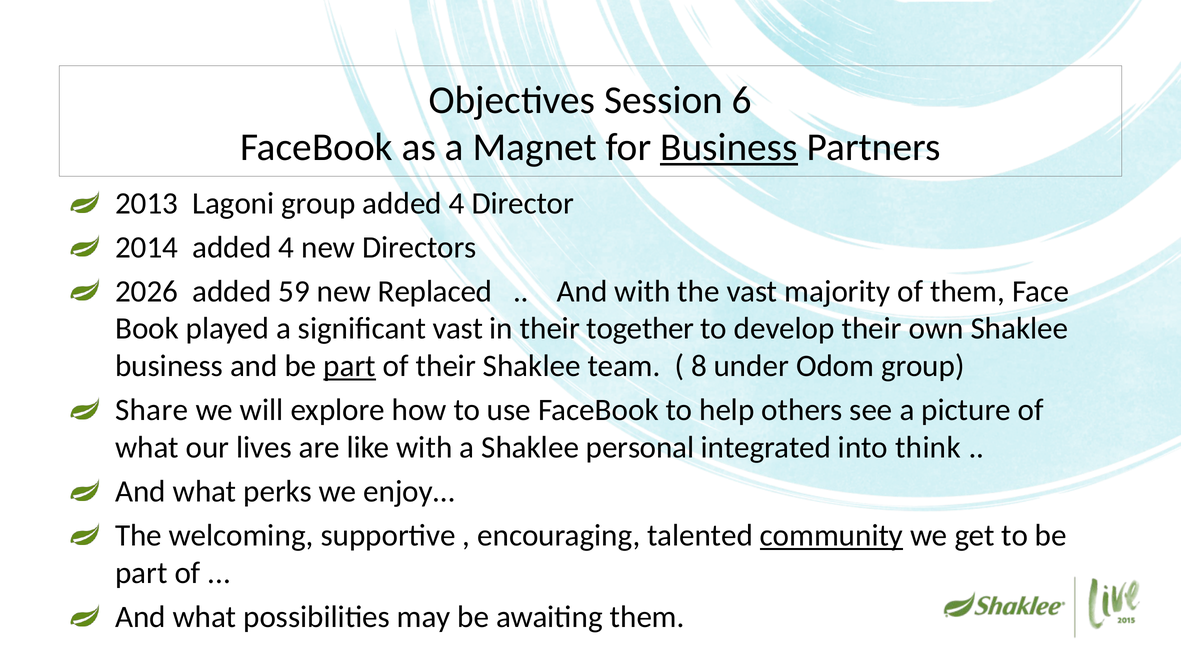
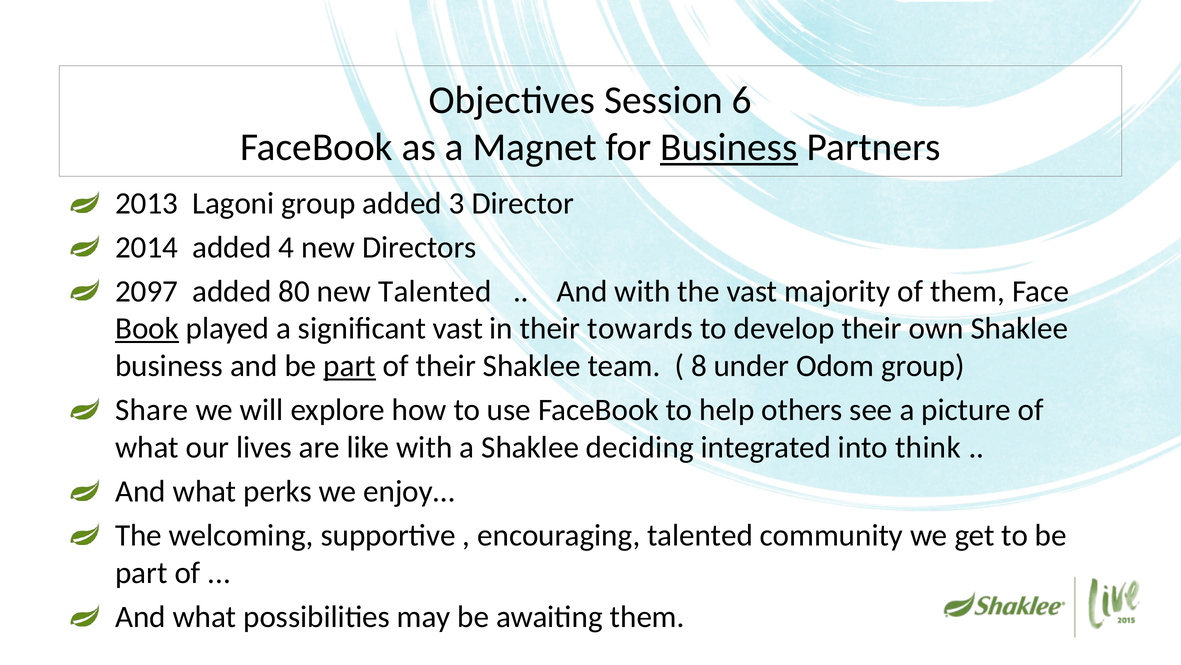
group added 4: 4 -> 3
2026: 2026 -> 2097
59: 59 -> 80
new Replaced: Replaced -> Talented
Book underline: none -> present
together: together -> towards
personal: personal -> deciding
community underline: present -> none
